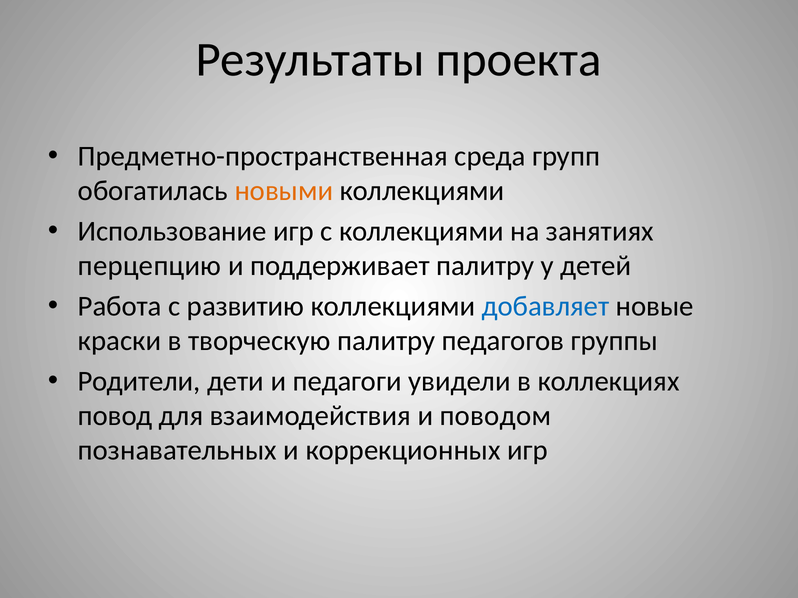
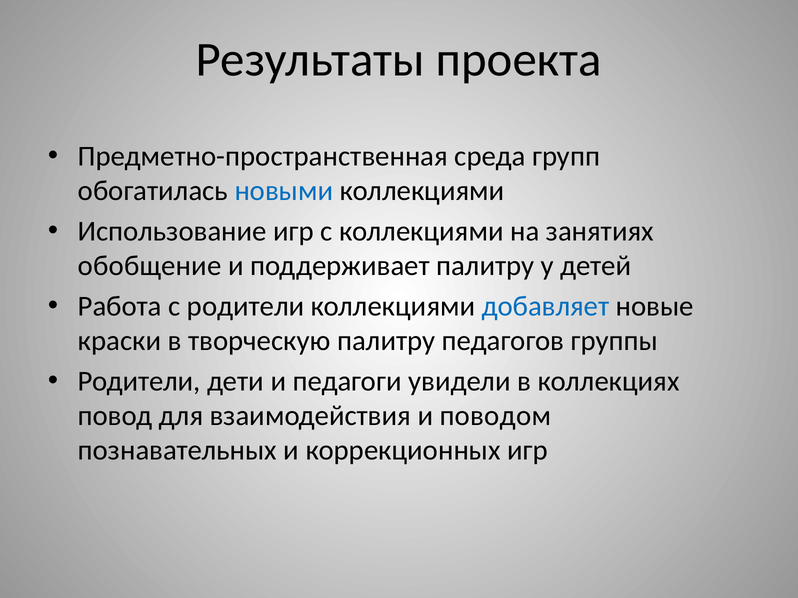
новыми colour: orange -> blue
перцепцию: перцепцию -> обобщение
с развитию: развитию -> родители
